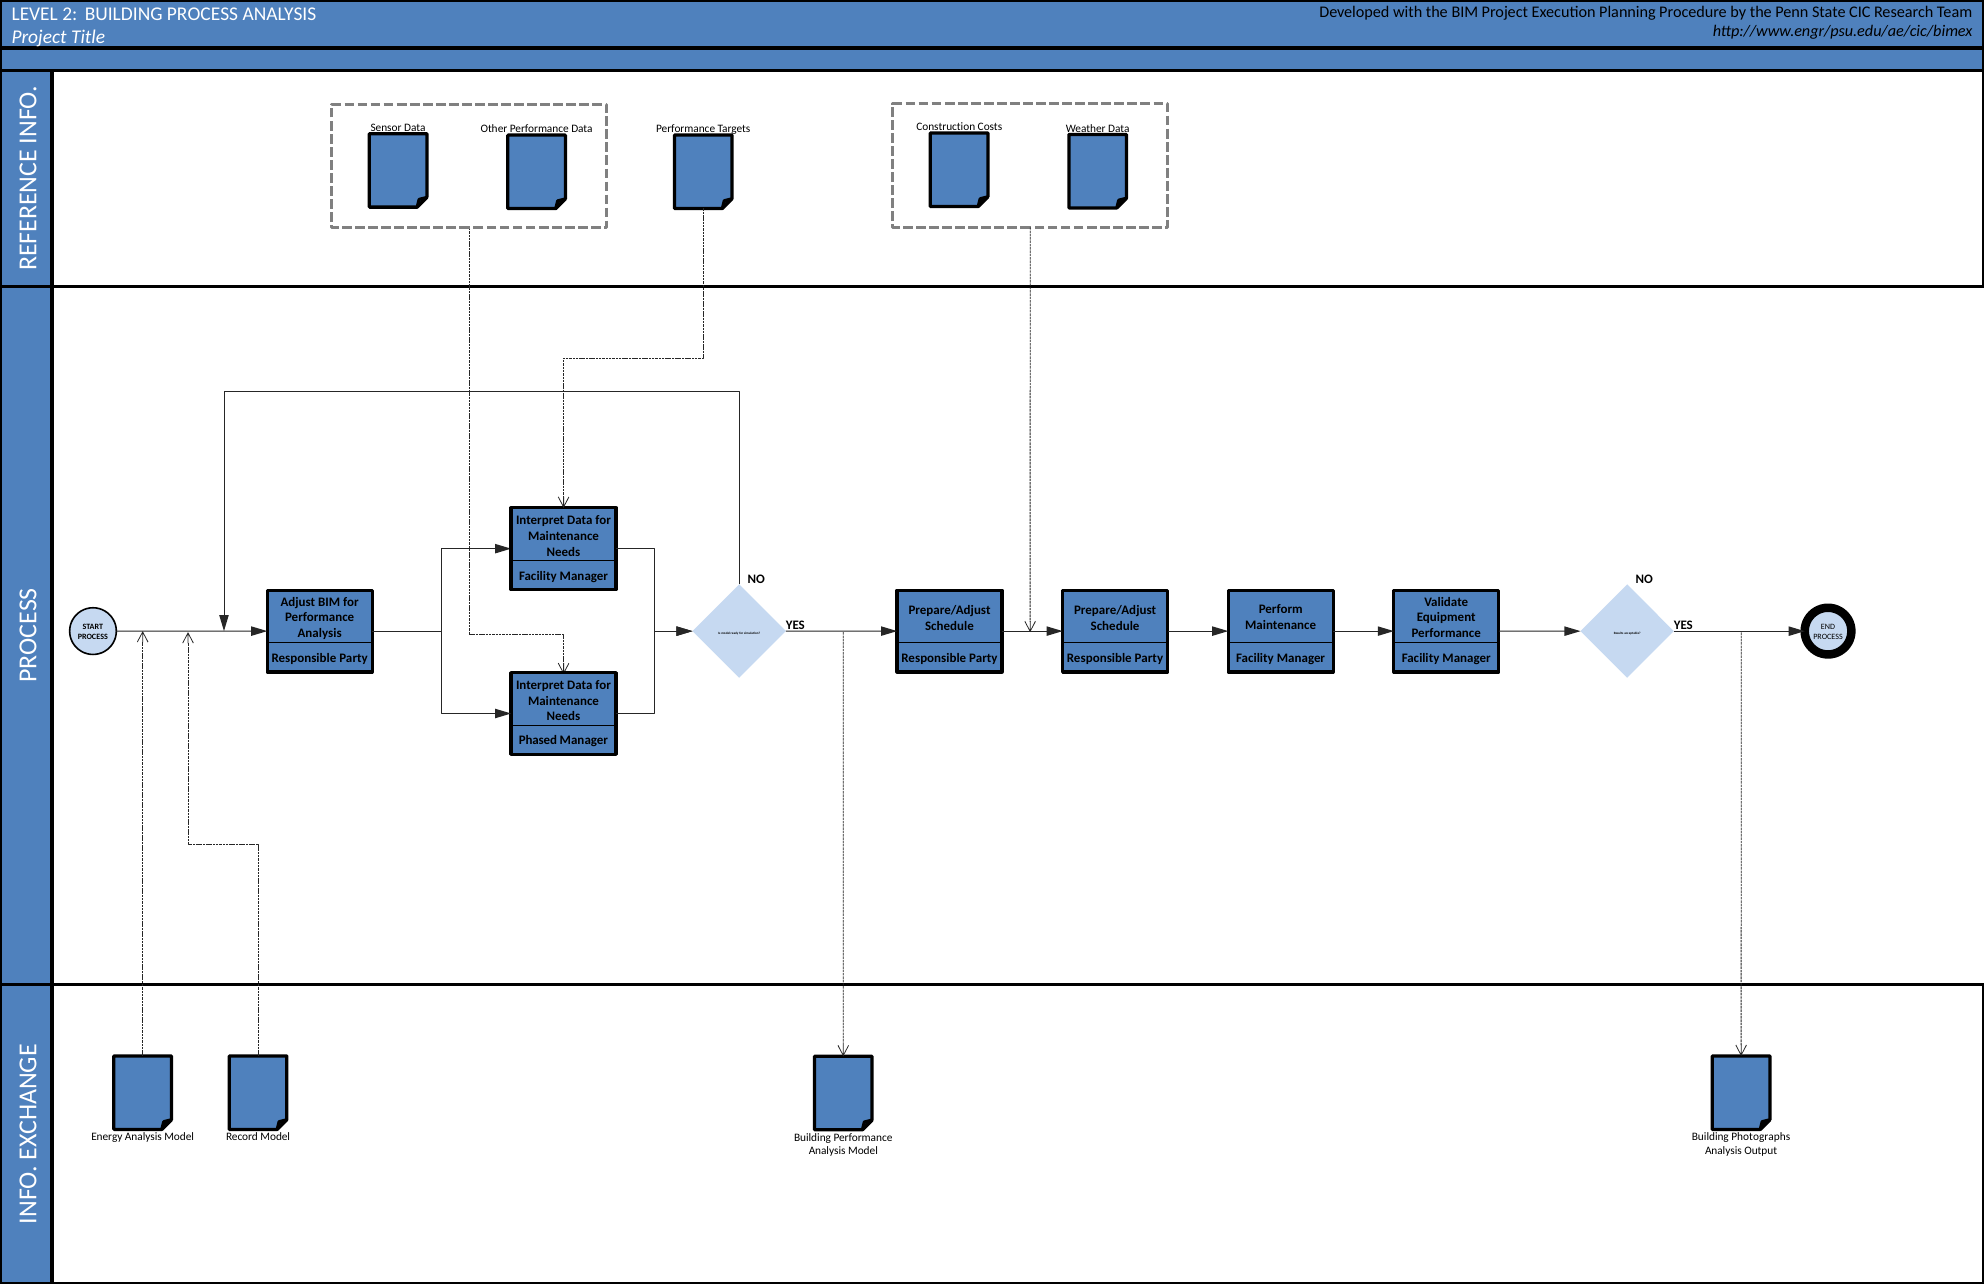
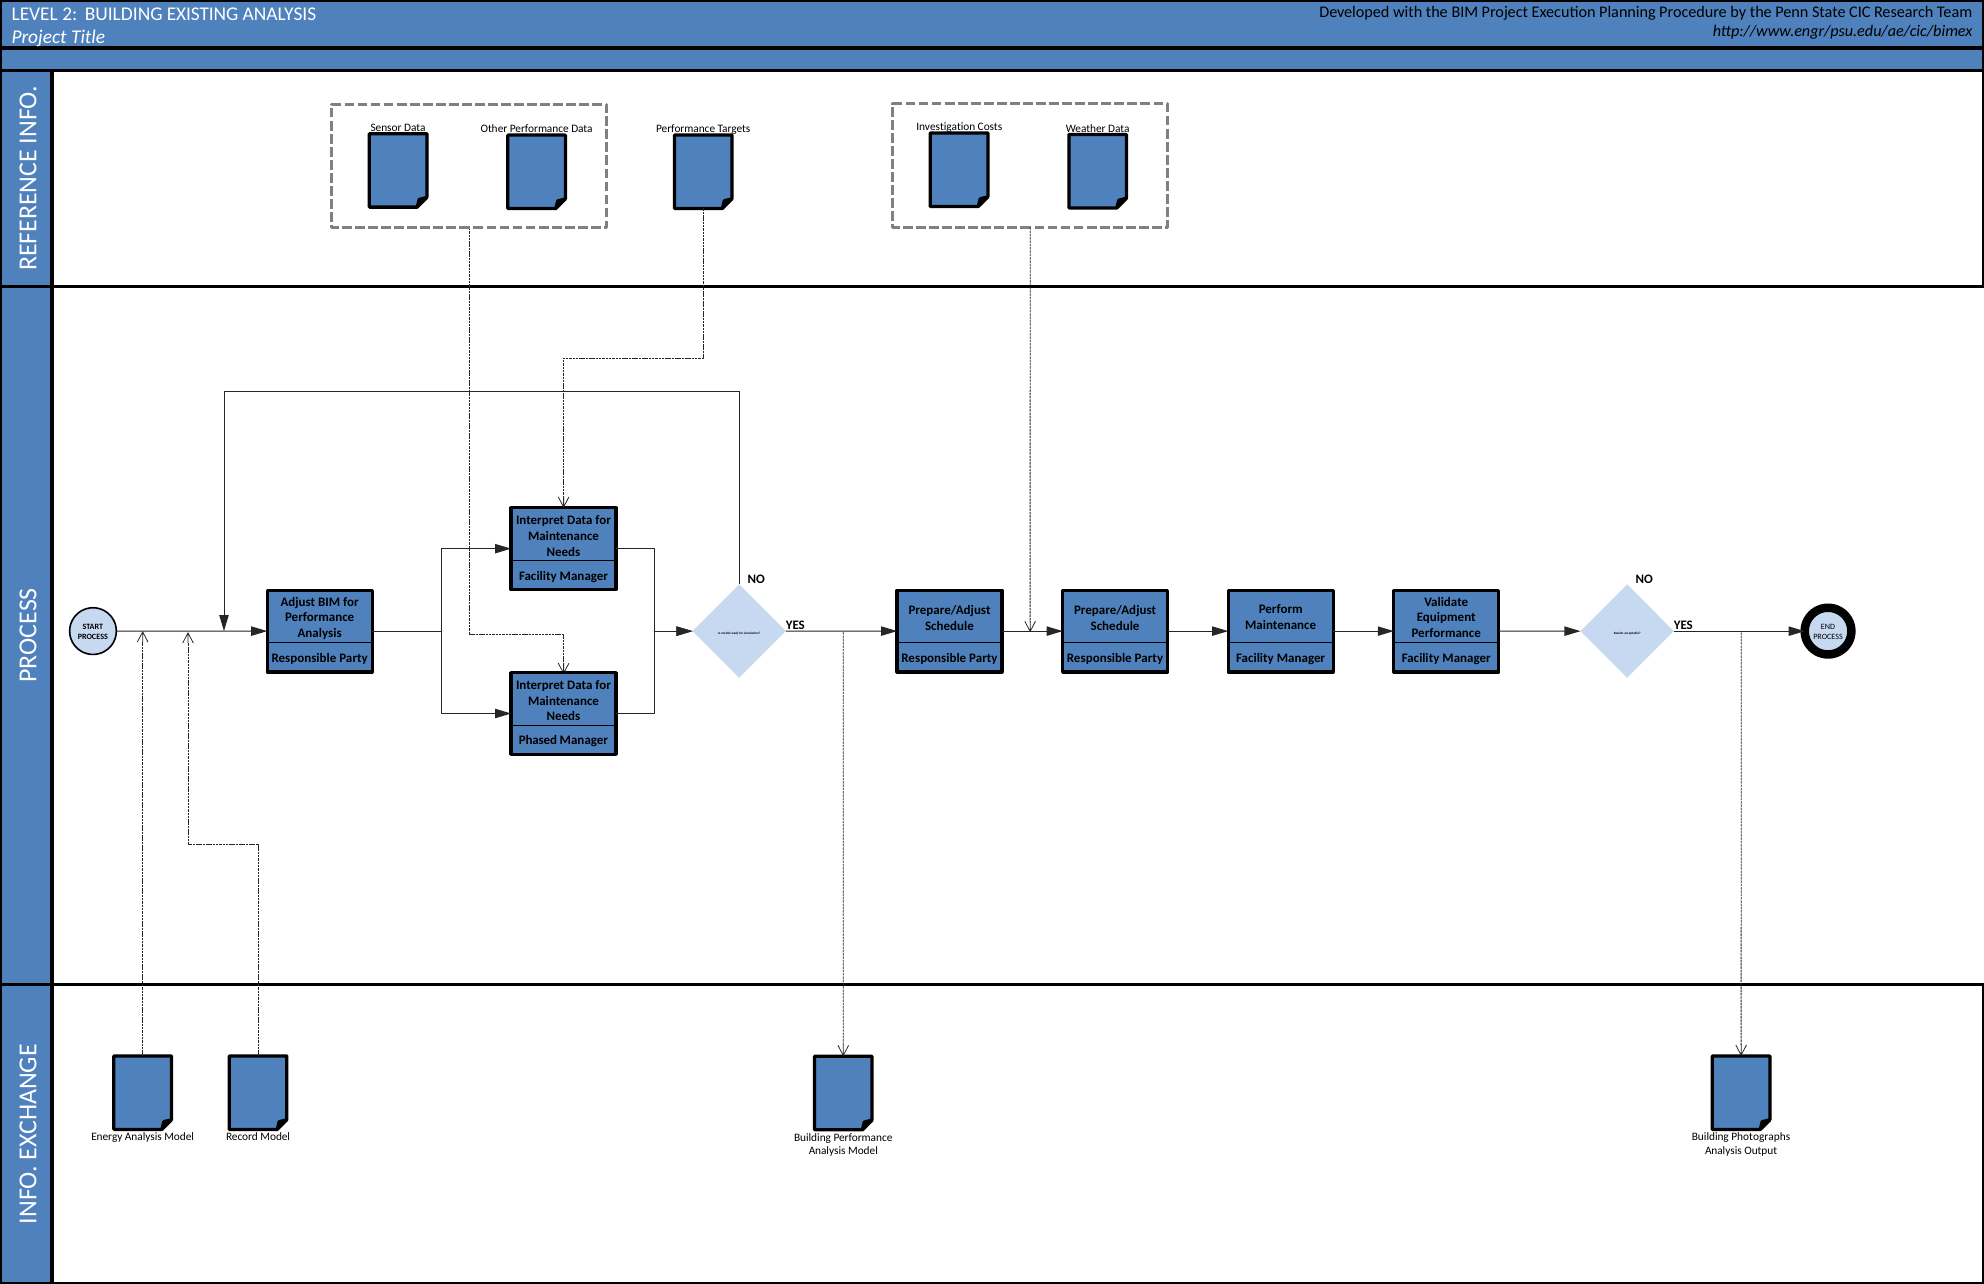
BUILDING PROCESS: PROCESS -> EXISTING
Construction: Construction -> Investigation
